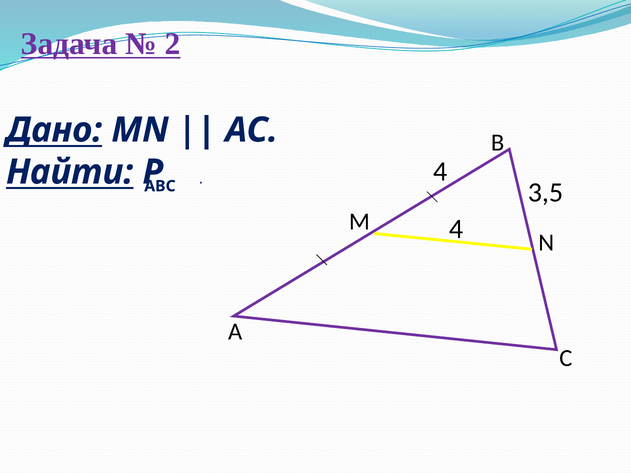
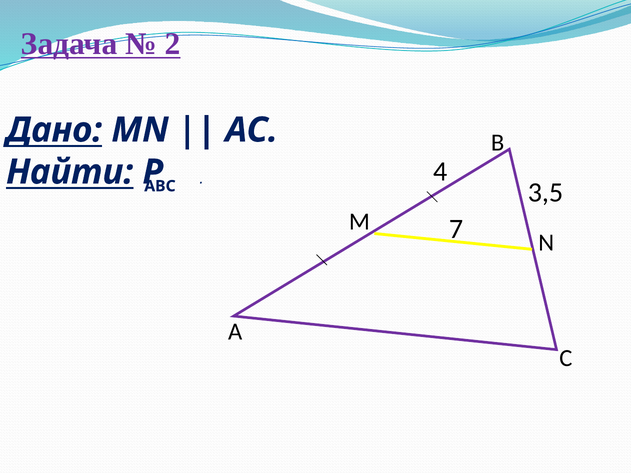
M 4: 4 -> 7
